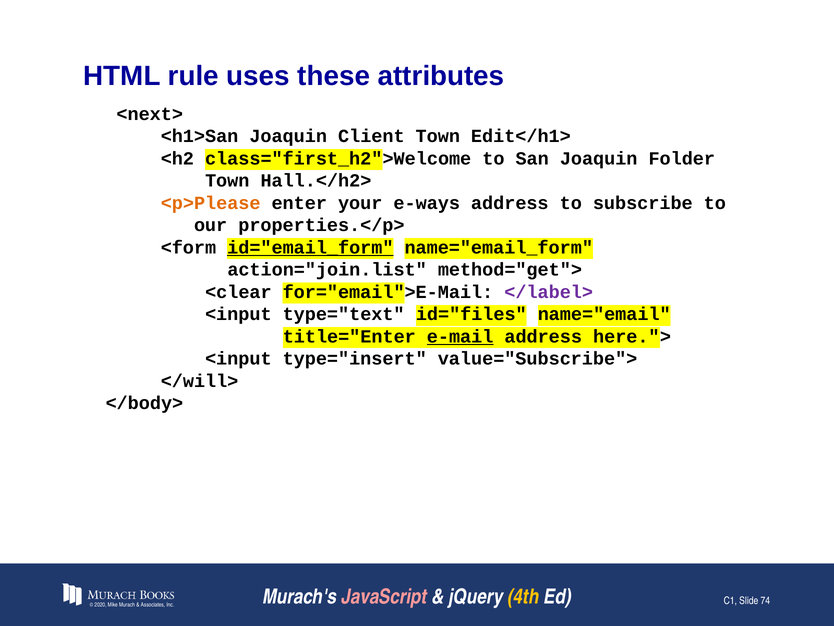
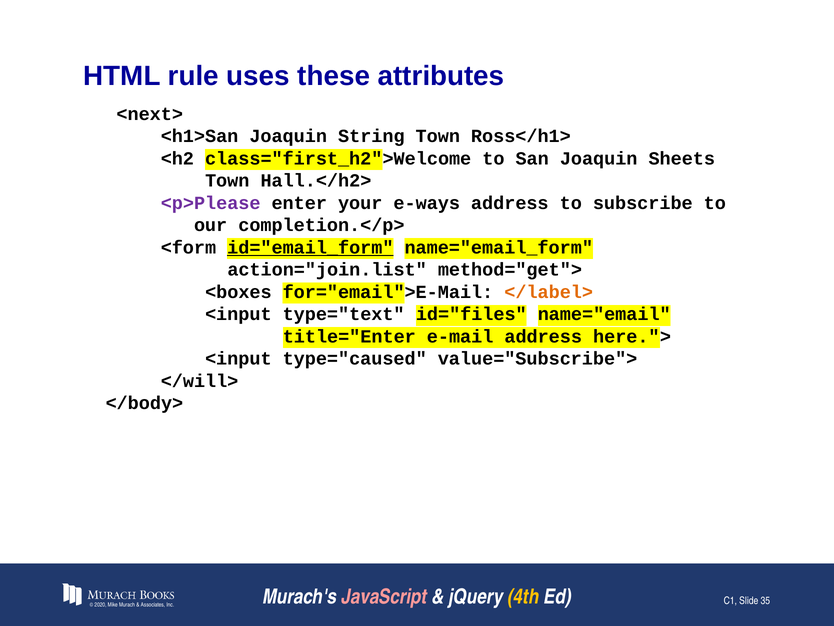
Client: Client -> String
Edit</h1>: Edit</h1> -> Ross</h1>
Folder: Folder -> Sheets
<p>Please colour: orange -> purple
properties.</p>: properties.</p> -> completion.</p>
<clear: <clear -> <boxes
</label> colour: purple -> orange
e-mail underline: present -> none
type="insert: type="insert -> type="caused
74: 74 -> 35
